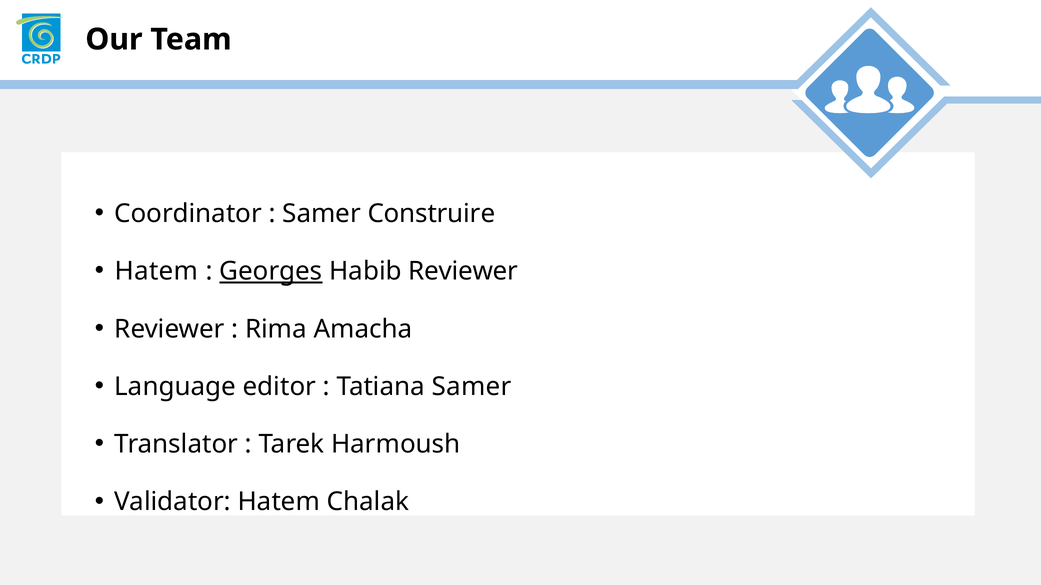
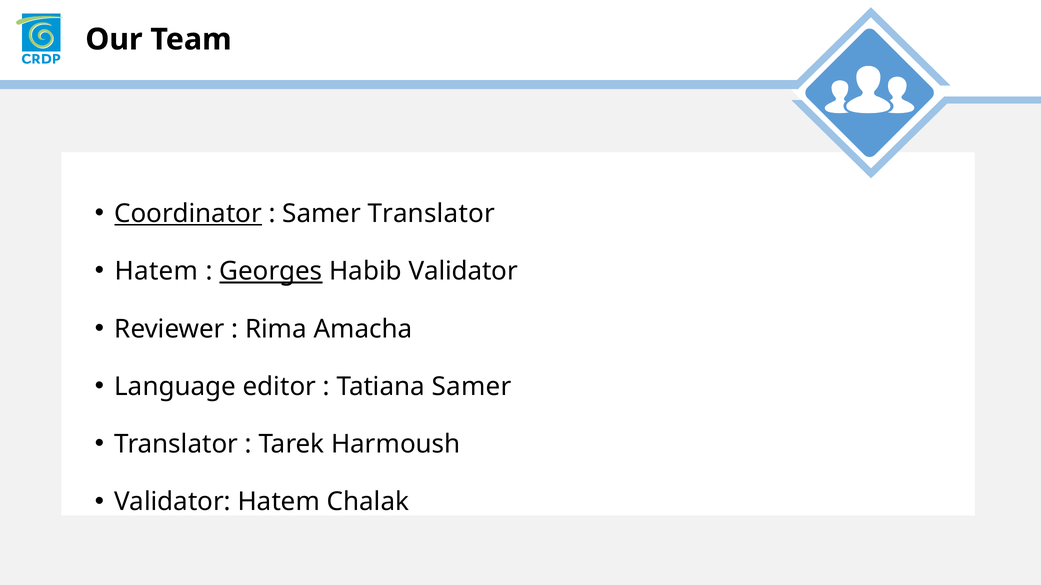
Coordinator underline: none -> present
Samer Construire: Construire -> Translator
Habib Reviewer: Reviewer -> Validator
